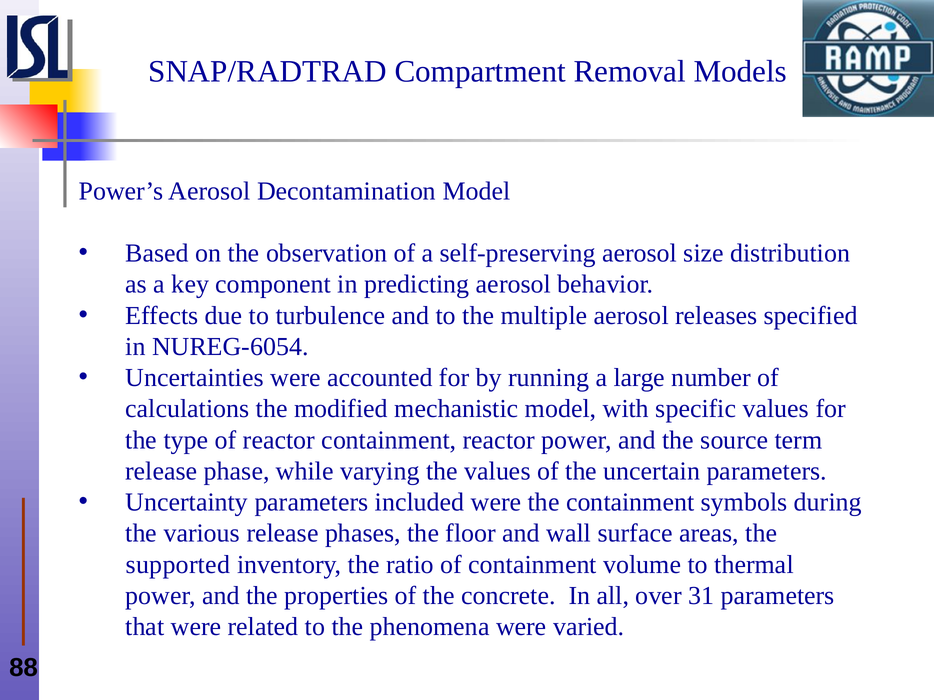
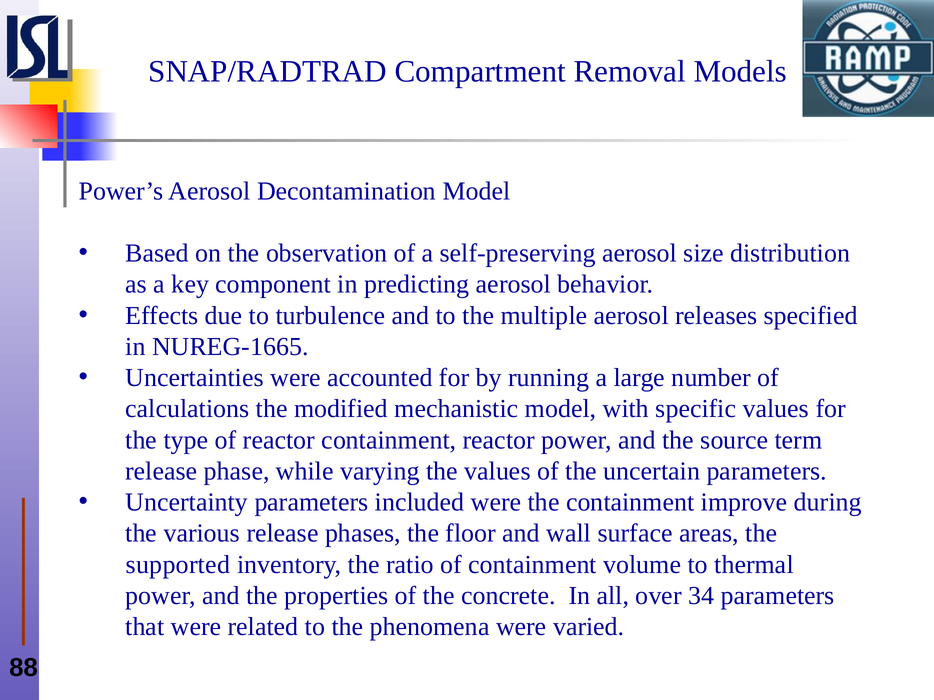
NUREG‑6054: NUREG‑6054 -> NUREG‑1665
symbols: symbols -> improve
31: 31 -> 34
